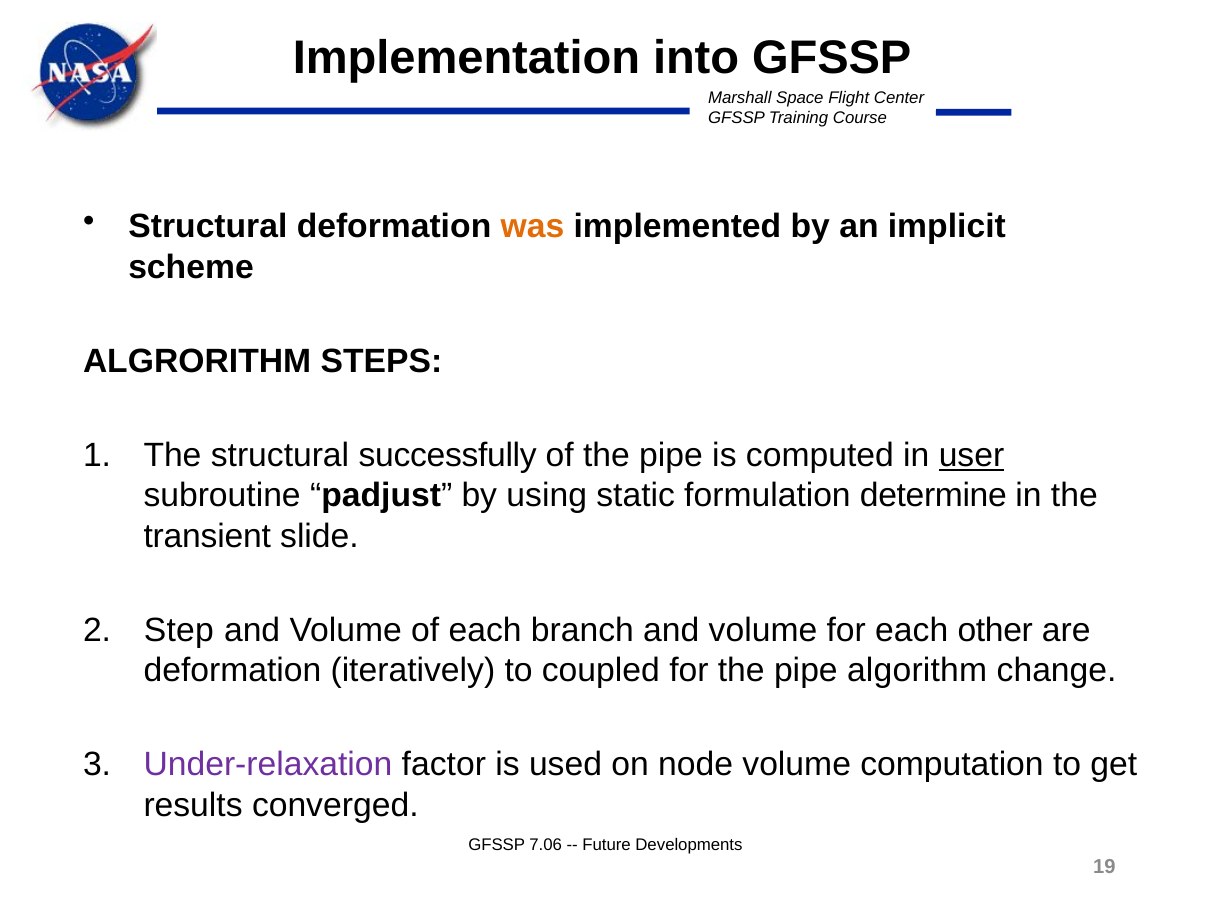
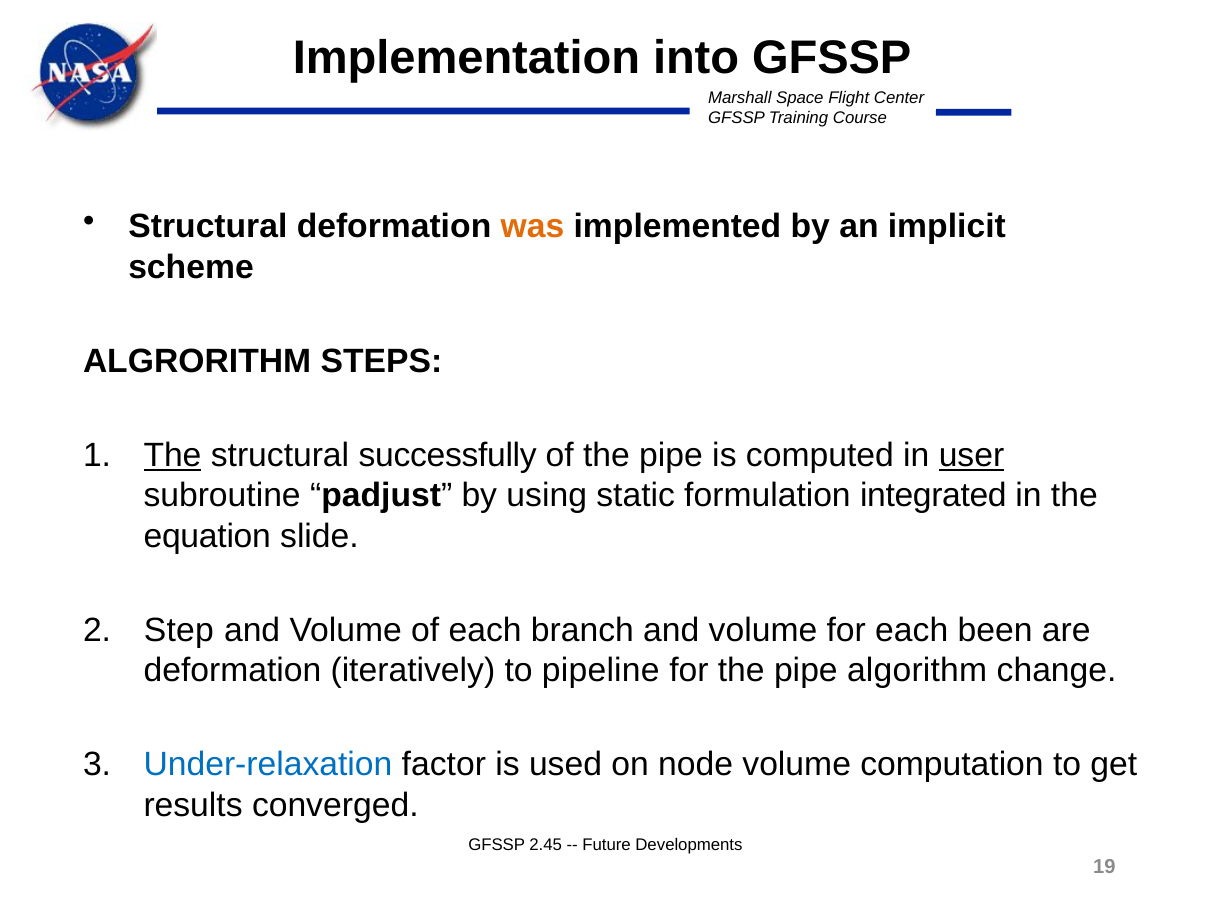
The at (172, 455) underline: none -> present
determine: determine -> integrated
transient: transient -> equation
other: other -> been
coupled: coupled -> pipeline
Under-relaxation colour: purple -> blue
7.06: 7.06 -> 2.45
